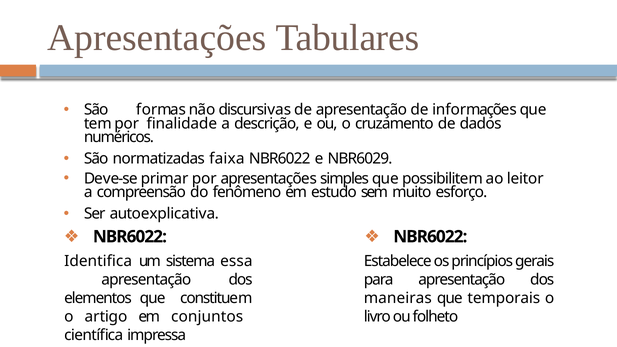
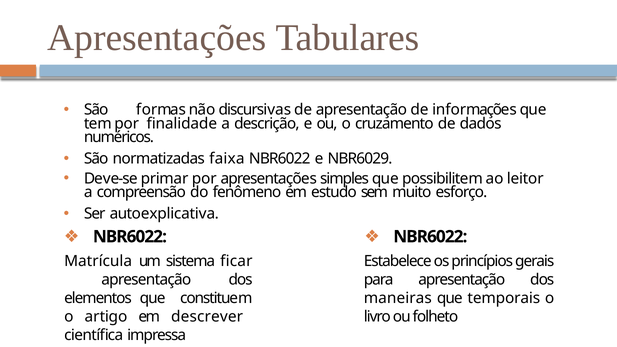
Identifica: Identifica -> Matrícula
essa: essa -> ficar
conjuntos: conjuntos -> descrever
